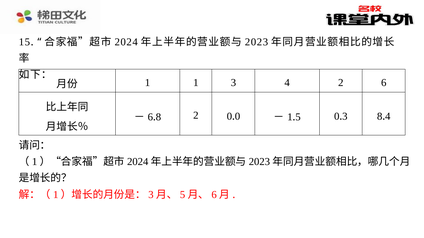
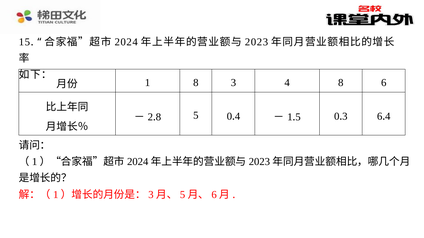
1 1: 1 -> 8
4 2: 2 -> 8
6 at (150, 117): 6 -> 2
2 at (196, 116): 2 -> 5
0 at (238, 117): 0 -> 4
3 8: 8 -> 6
